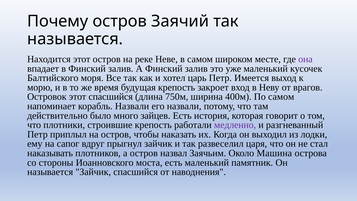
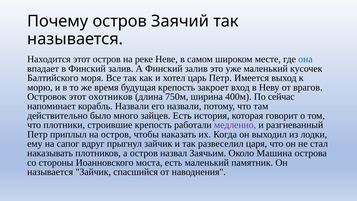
она colour: purple -> blue
этот спасшийся: спасшийся -> охотников
По самом: самом -> сейчас
